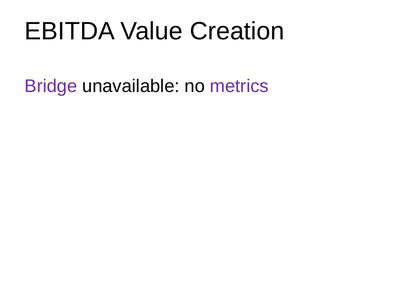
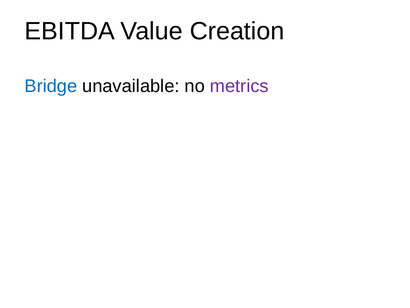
Bridge colour: purple -> blue
